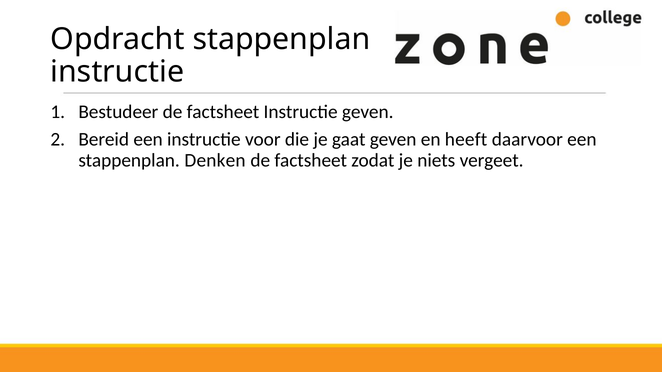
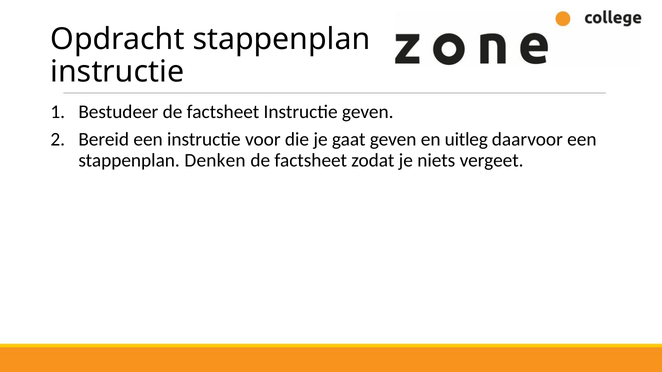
heeft: heeft -> uitleg
